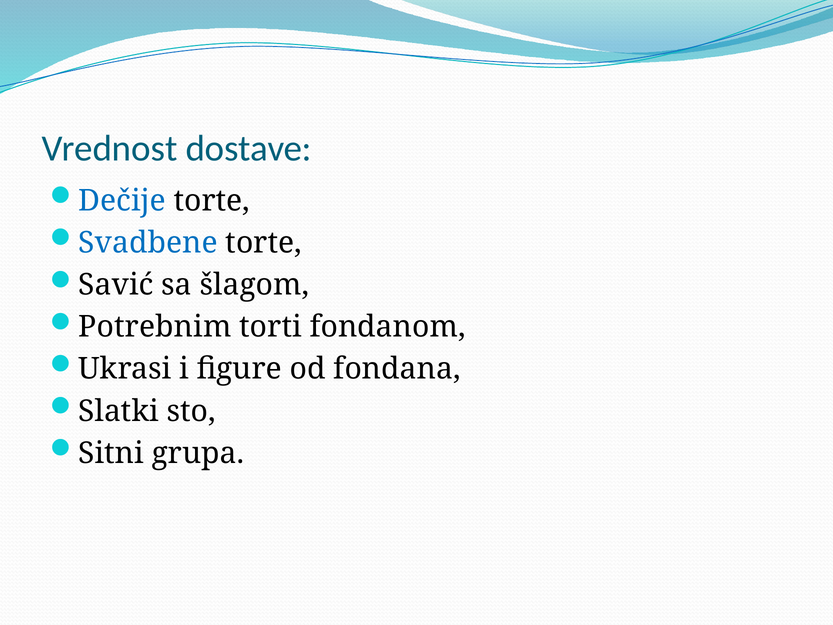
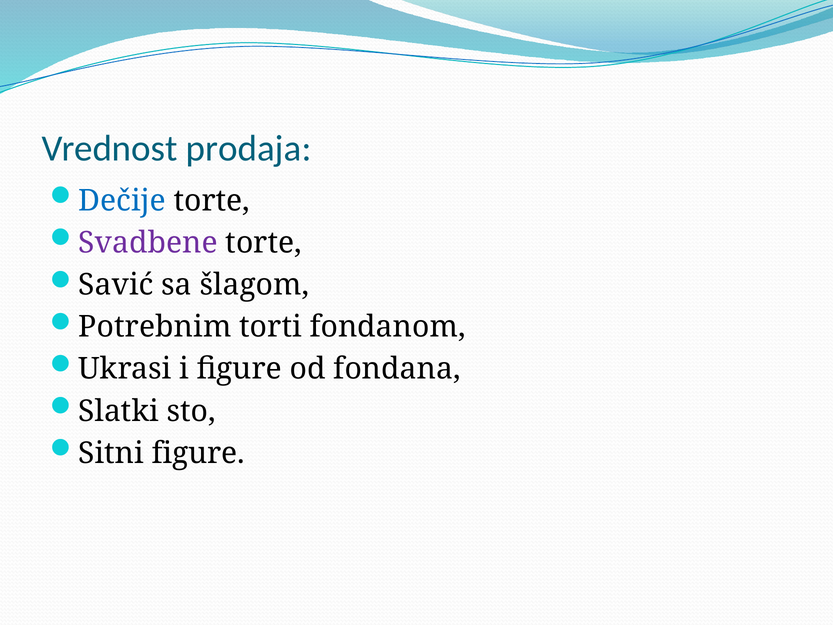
dostave: dostave -> prodaja
Svadbene colour: blue -> purple
Sitni grupa: grupa -> figure
